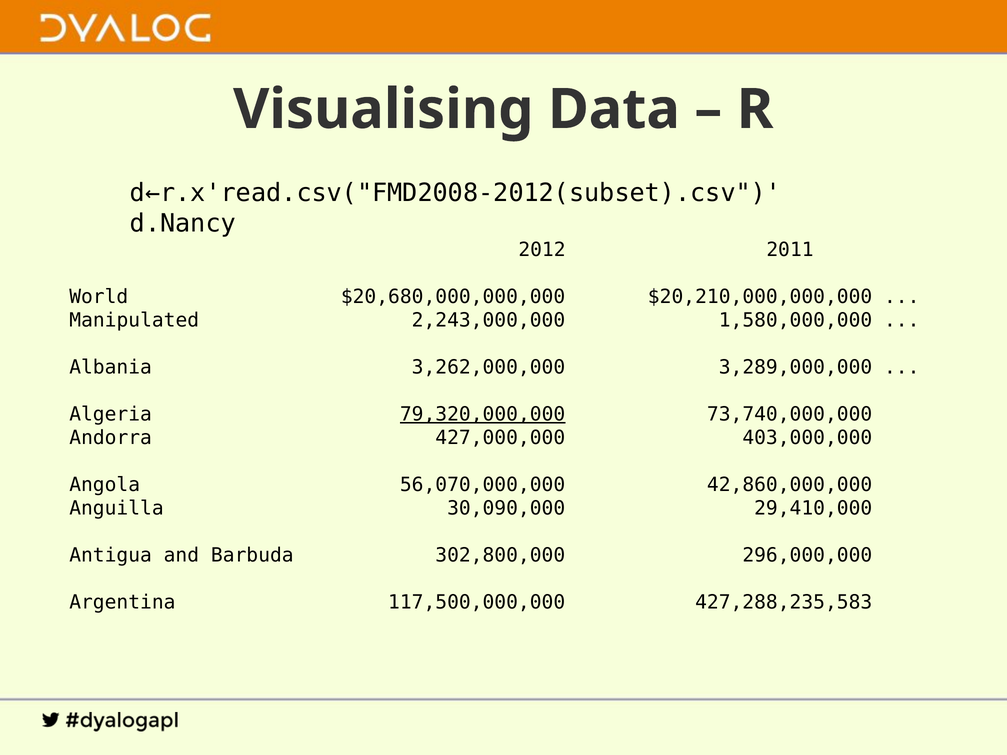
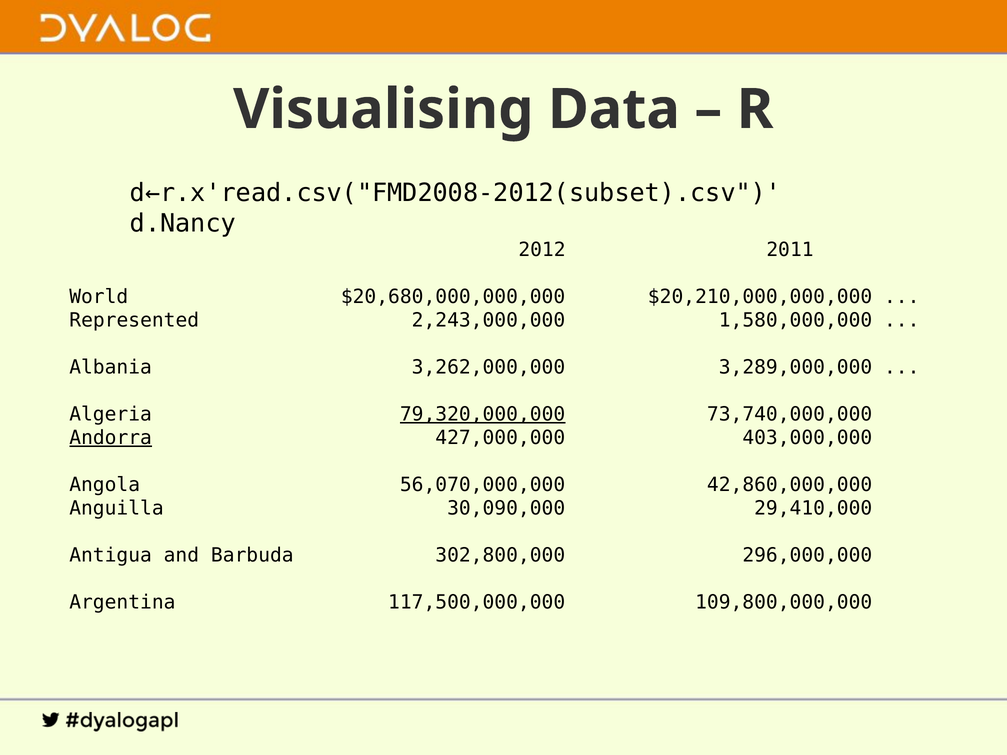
Manipulated: Manipulated -> Represented
Andorra underline: none -> present
427,288,235,583: 427,288,235,583 -> 109,800,000,000
